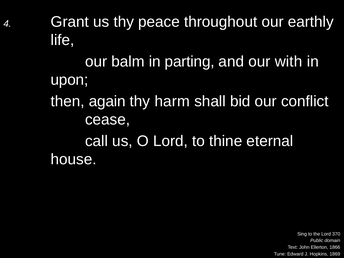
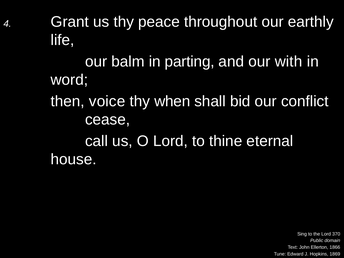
upon: upon -> word
again: again -> voice
harm: harm -> when
